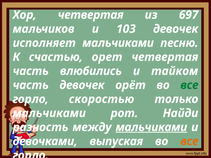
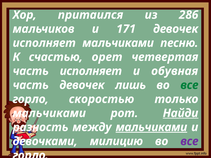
Хор четвертая: четвертая -> притаился
697: 697 -> 286
103: 103 -> 171
часть влюбились: влюбились -> исполняет
тайком: тайком -> обувная
орёт: орёт -> лишь
Найди underline: none -> present
выпуская: выпуская -> милицию
все at (189, 141) colour: orange -> purple
